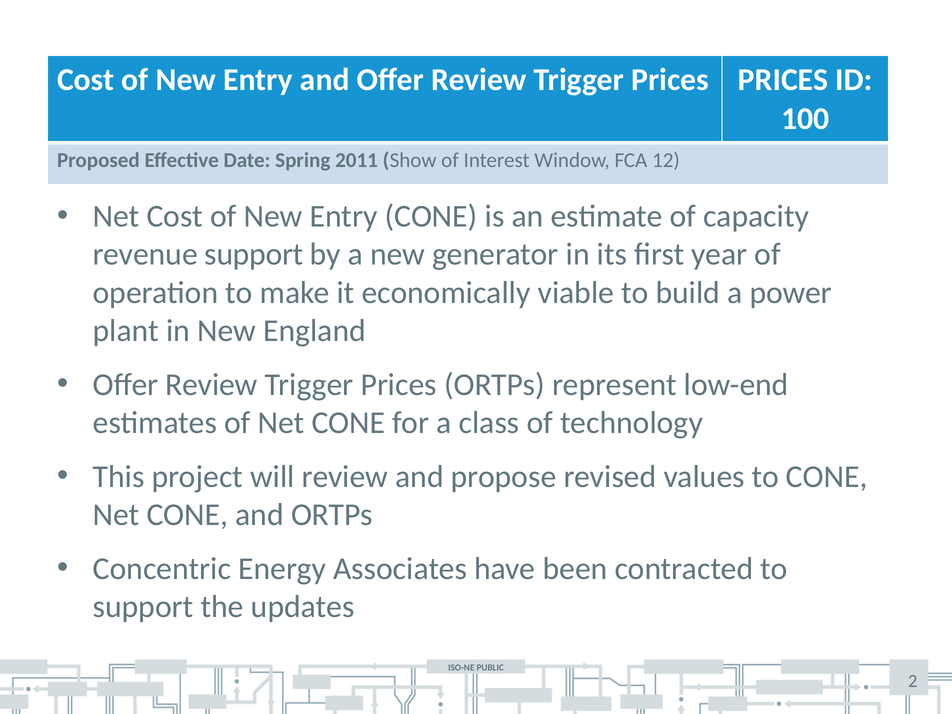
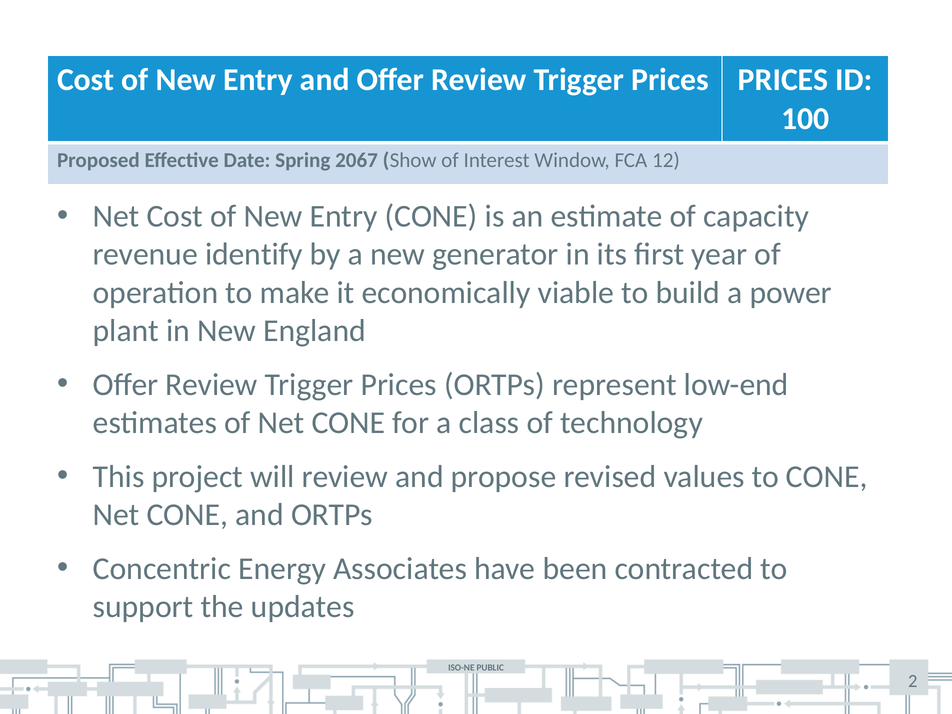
2011: 2011 -> 2067
revenue support: support -> identify
